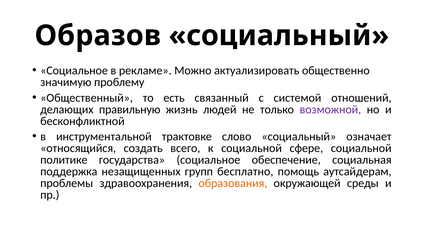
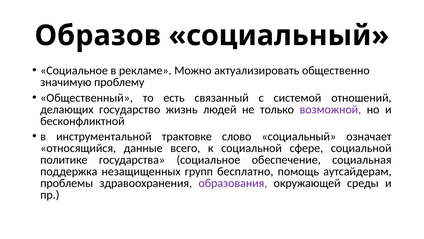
правильную: правильную -> государство
создать: создать -> данные
образования colour: orange -> purple
